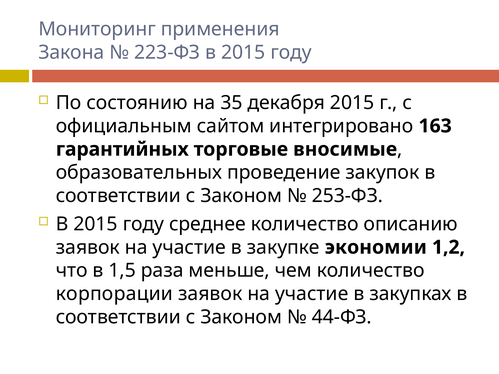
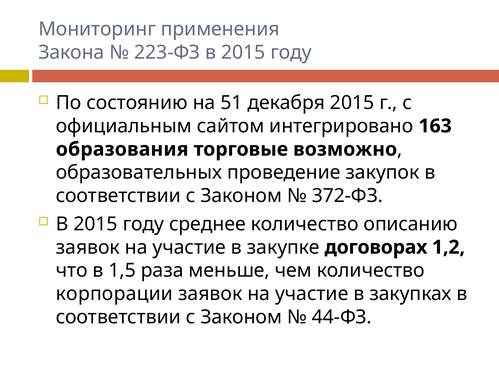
35: 35 -> 51
гарантийных: гарантийных -> образования
вносимые: вносимые -> возможно
253-ФЗ: 253-ФЗ -> 372-ФЗ
экономии: экономии -> договорах
